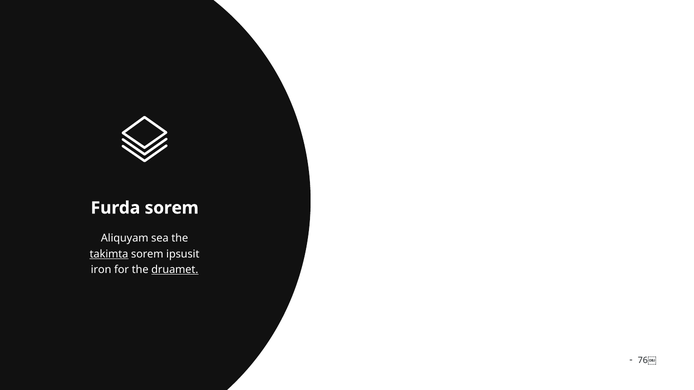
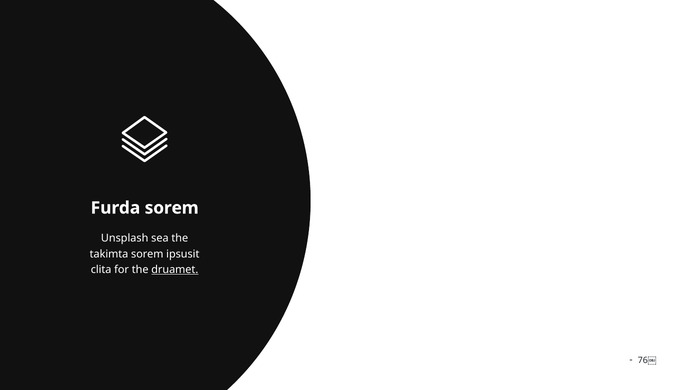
Aliquyam: Aliquyam -> Unsplash
takimta underline: present -> none
iron: iron -> clita
